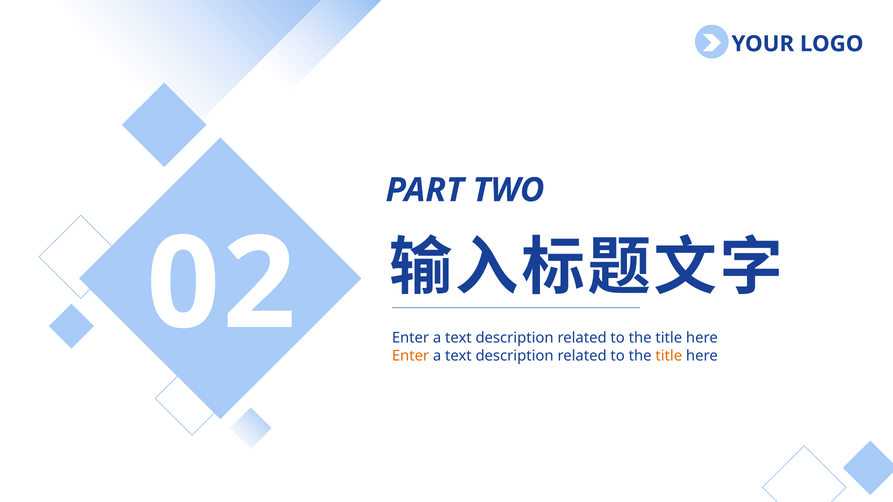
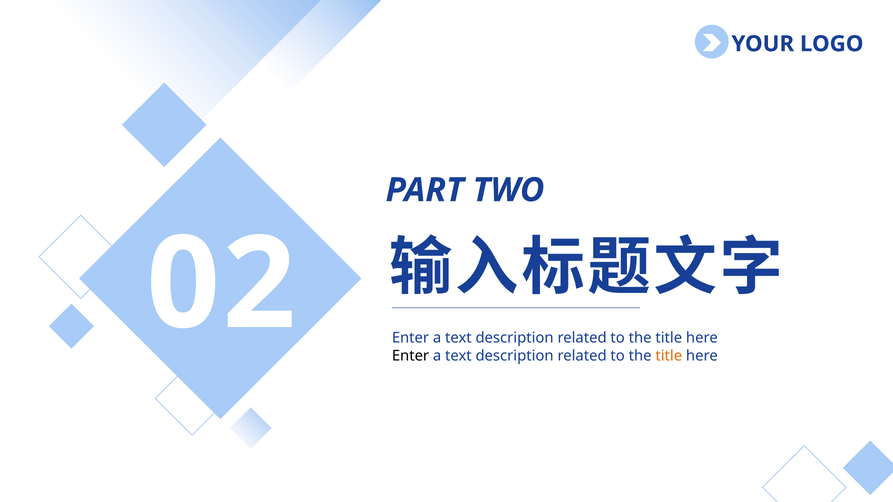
Enter at (411, 356) colour: orange -> black
